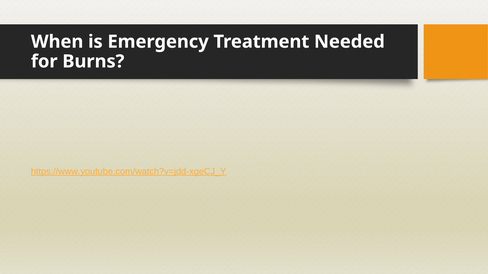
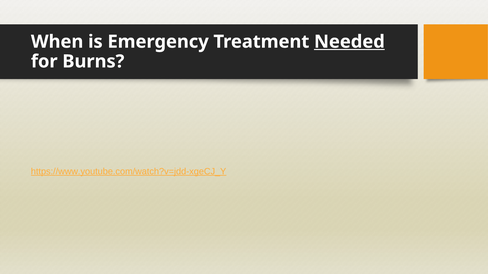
Needed underline: none -> present
